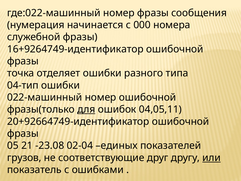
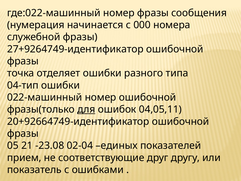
16+9264749-идентификатор: 16+9264749-идентификатор -> 27+9264749-идентификатор
грузов: грузов -> прием
или underline: present -> none
